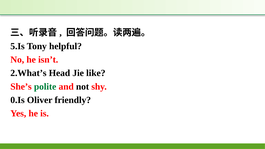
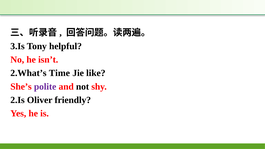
5.Is: 5.Is -> 3.Is
Head: Head -> Time
polite colour: green -> purple
0.Is: 0.Is -> 2.Is
